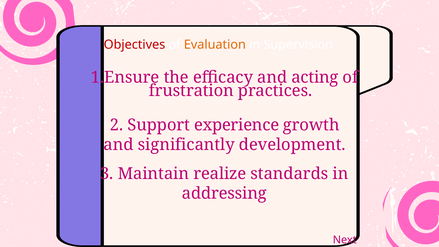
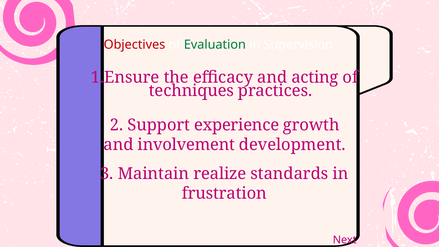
Evaluation colour: orange -> green
frustration: frustration -> techniques
significantly: significantly -> involvement
addressing: addressing -> frustration
